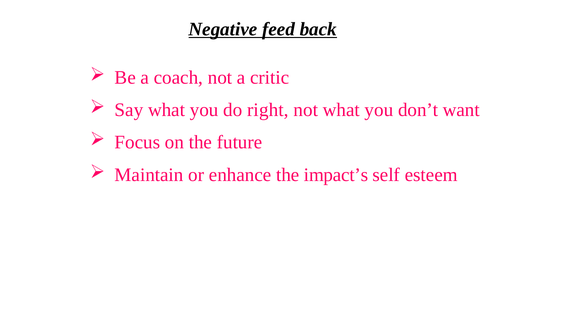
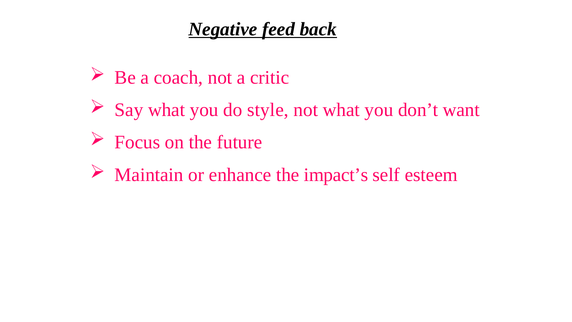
right: right -> style
